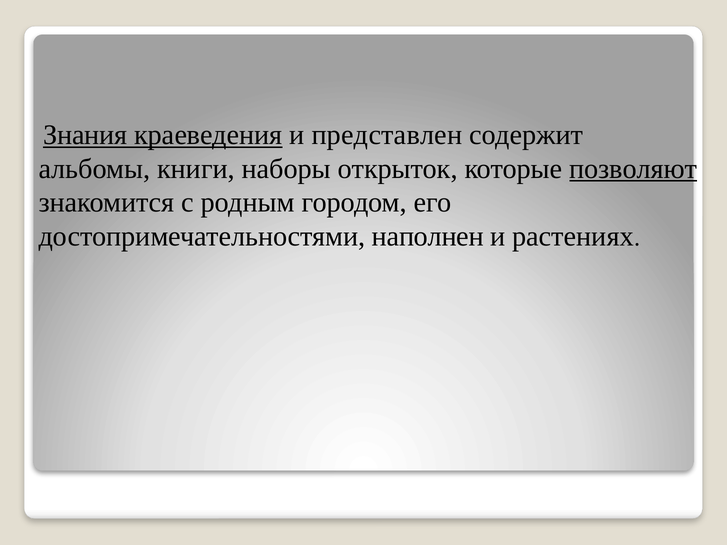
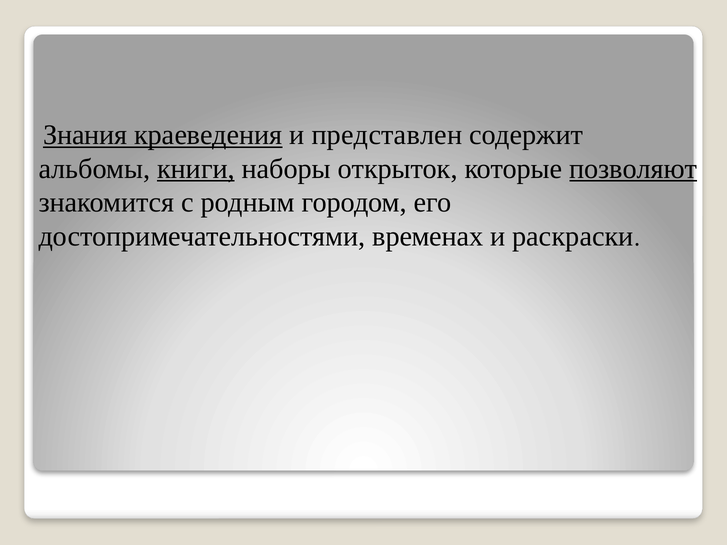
книги underline: none -> present
наполнен: наполнен -> временах
растениях: растениях -> раскраски
